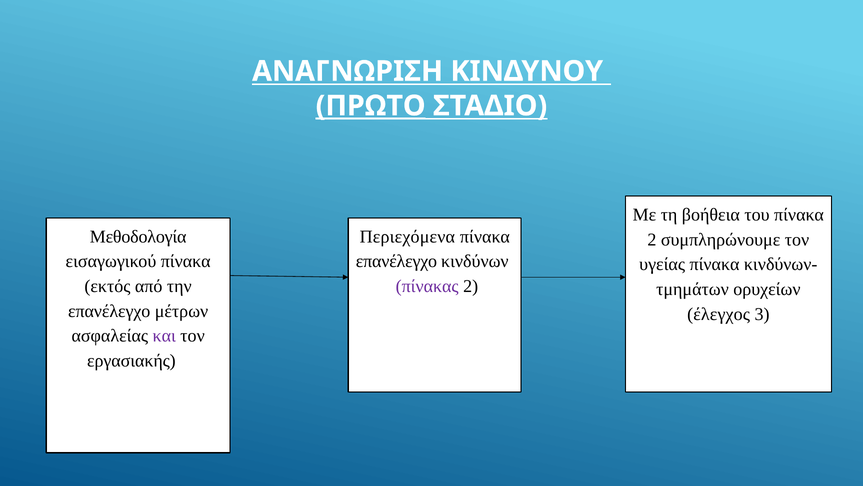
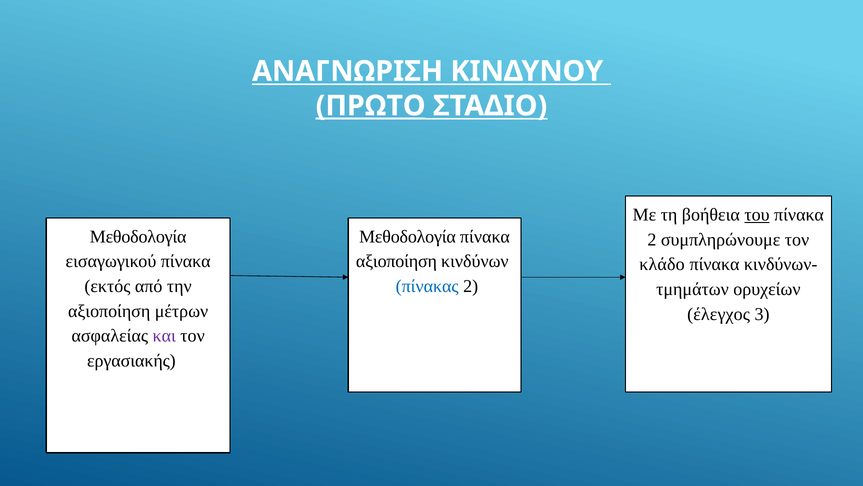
του underline: none -> present
Περιεχόμενα at (407, 236): Περιεχόμενα -> Μεθοδολογία
επανέλεγχο at (396, 261): επανέλεγχο -> αξιοποίηση
υγείας: υγείας -> κλάδο
πίνακας colour: purple -> blue
επανέλεγχο at (109, 311): επανέλεγχο -> αξιοποίηση
